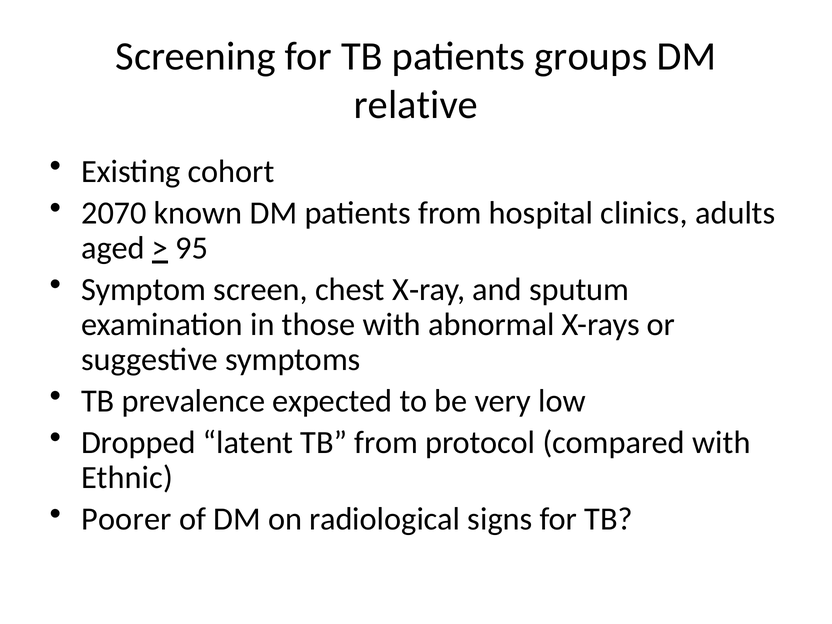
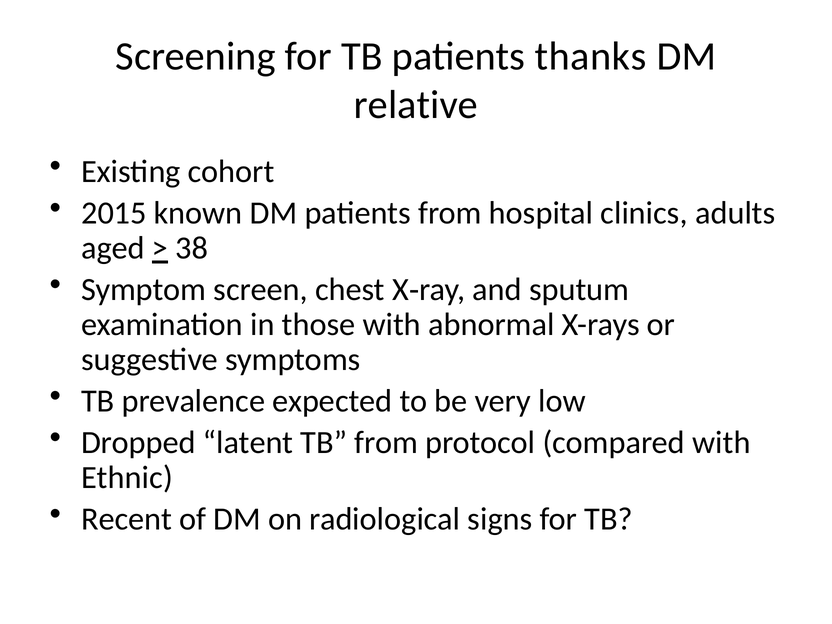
groups: groups -> thanks
2070: 2070 -> 2015
95: 95 -> 38
Poorer: Poorer -> Recent
